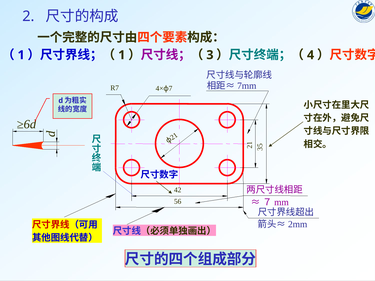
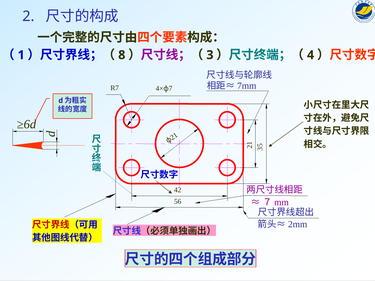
1 at (122, 55): 1 -> 8
